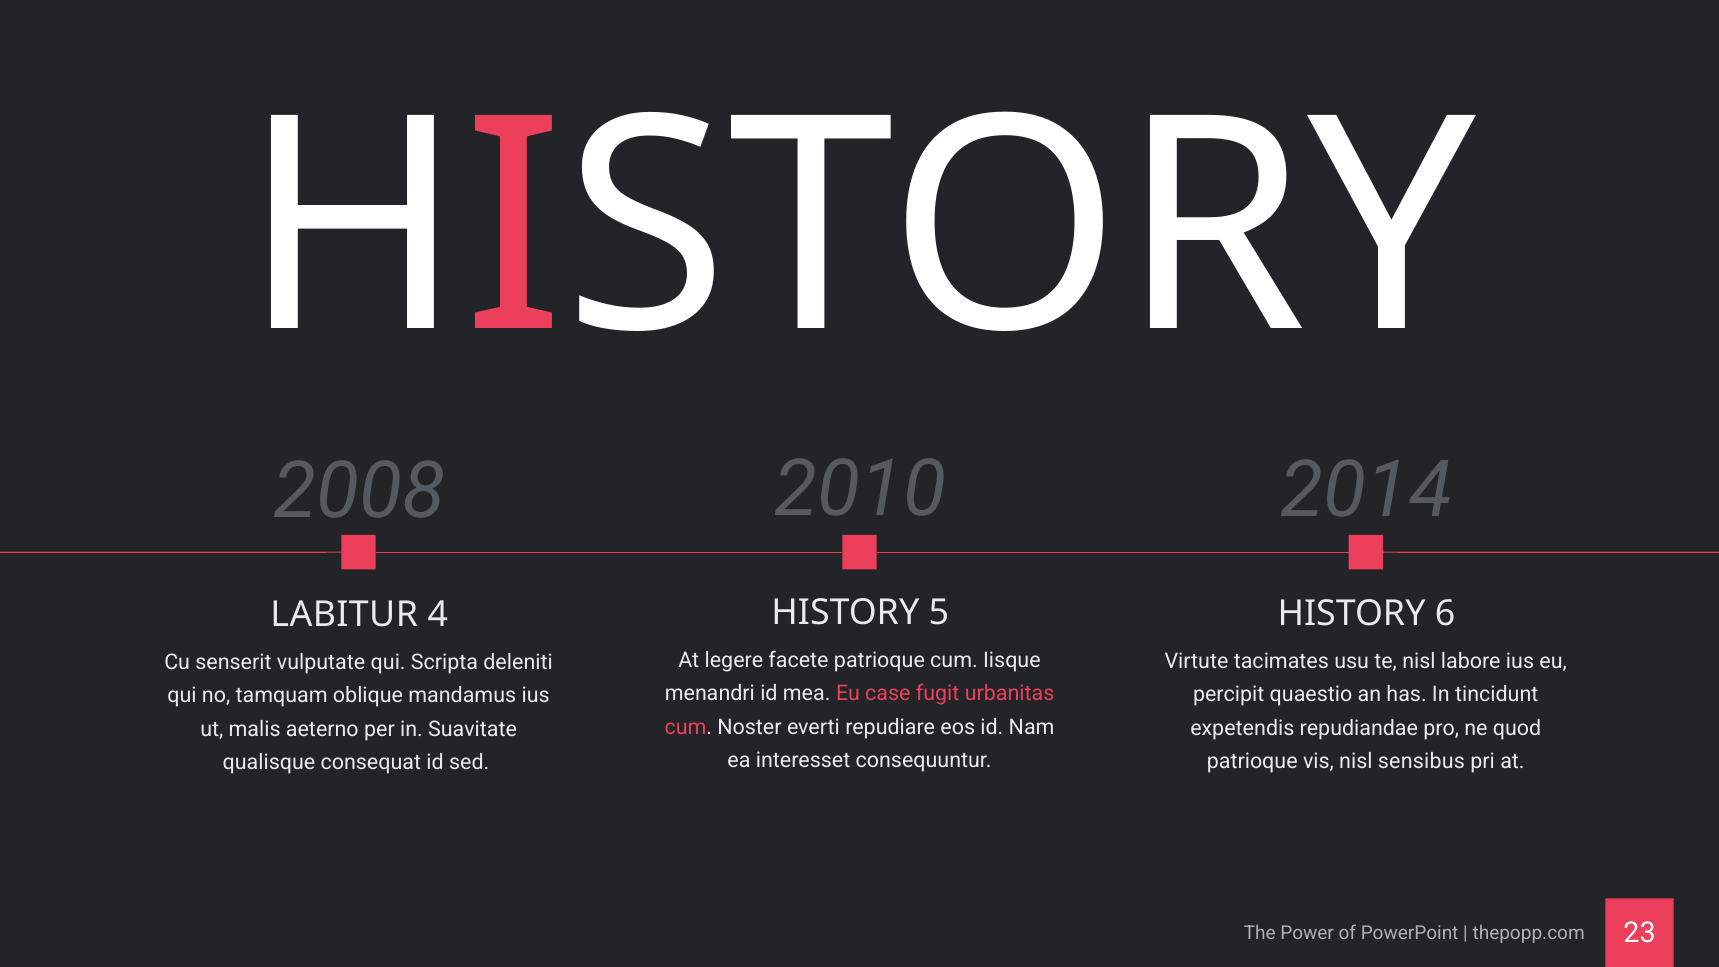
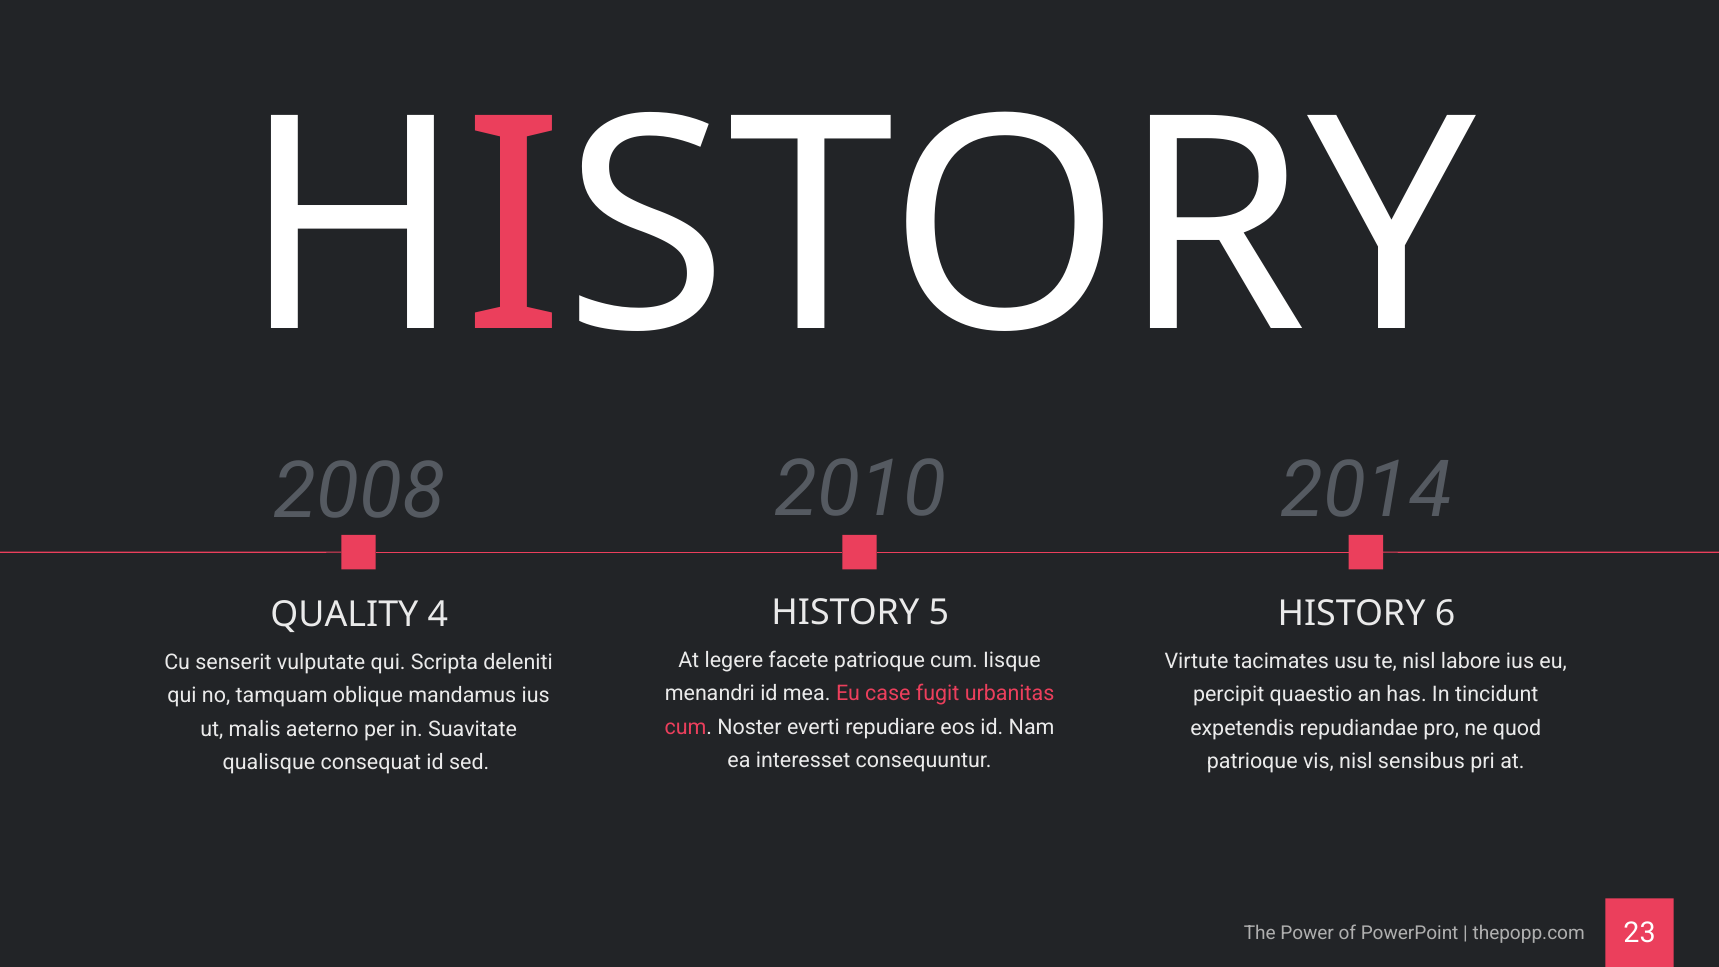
LABITUR: LABITUR -> QUALITY
